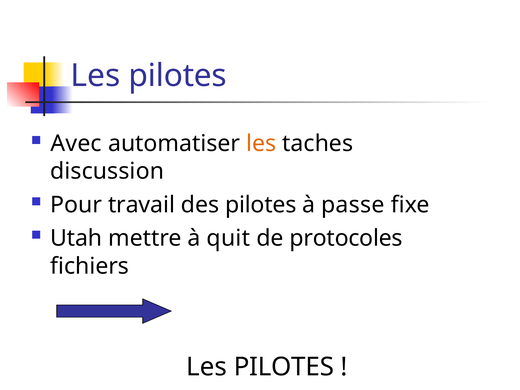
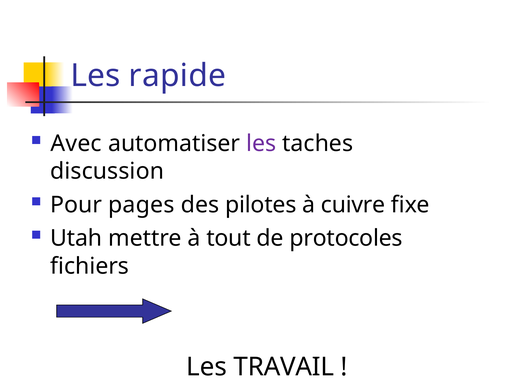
pilotes at (178, 76): pilotes -> rapide
les at (261, 144) colour: orange -> purple
travail: travail -> pages
passe: passe -> cuivre
quit: quit -> tout
PILOTES at (284, 367): PILOTES -> TRAVAIL
